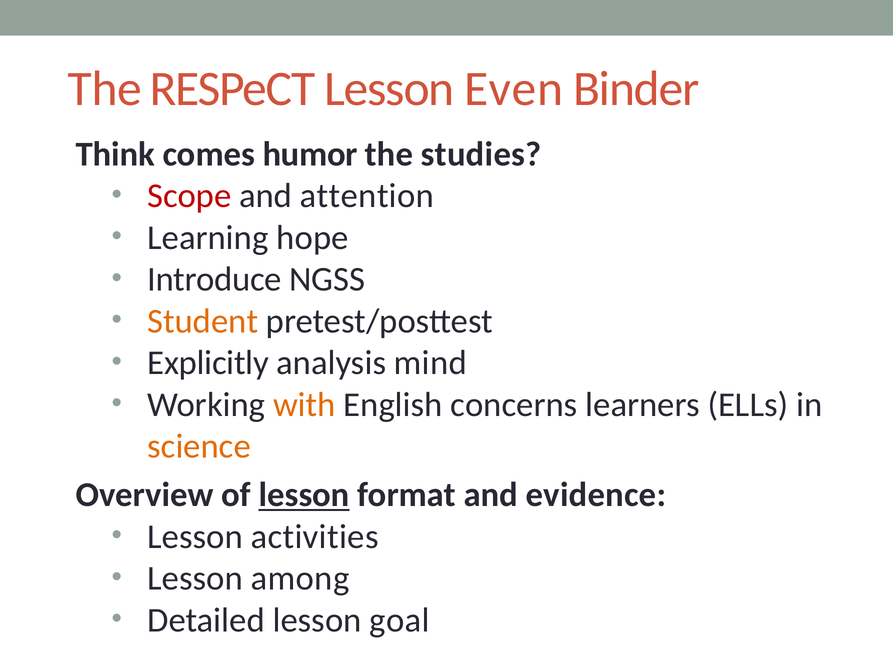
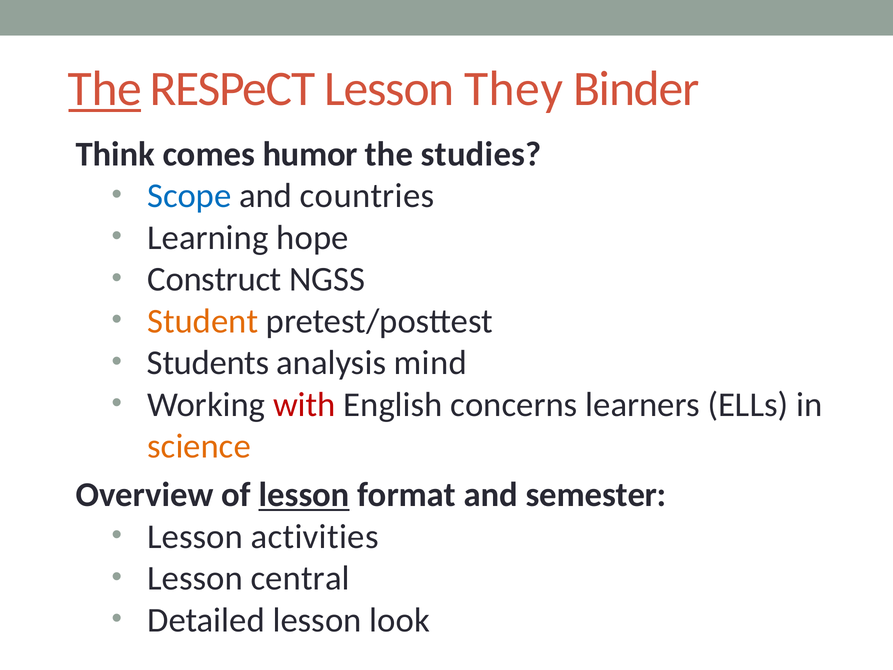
The at (105, 89) underline: none -> present
Even: Even -> They
Scope colour: red -> blue
attention: attention -> countries
Introduce: Introduce -> Construct
Explicitly: Explicitly -> Students
with colour: orange -> red
evidence: evidence -> semester
among: among -> central
goal: goal -> look
